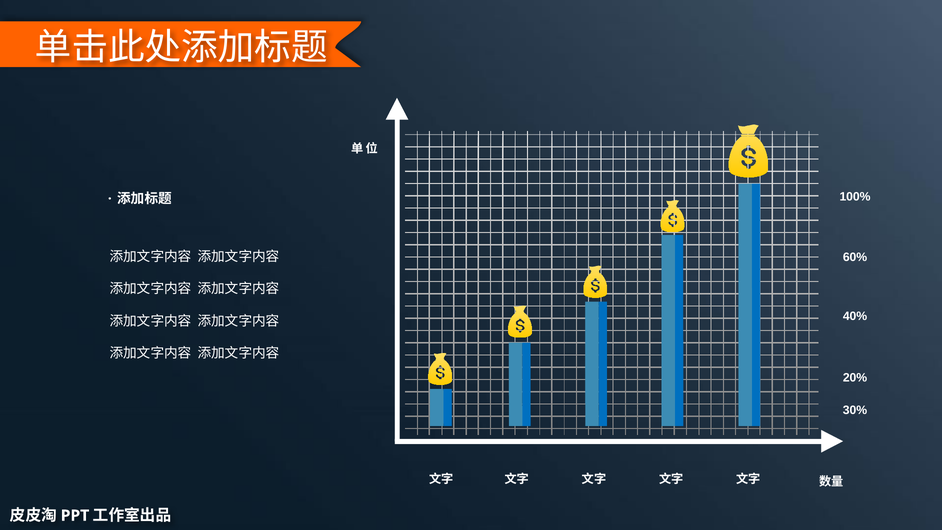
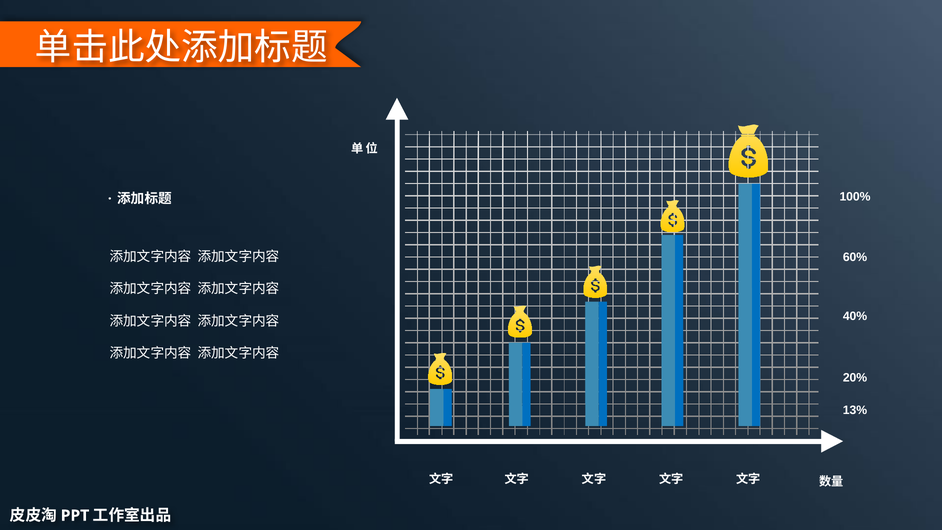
30%: 30% -> 13%
